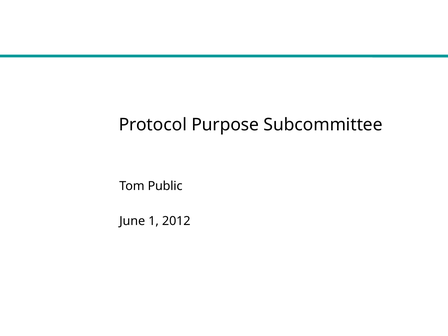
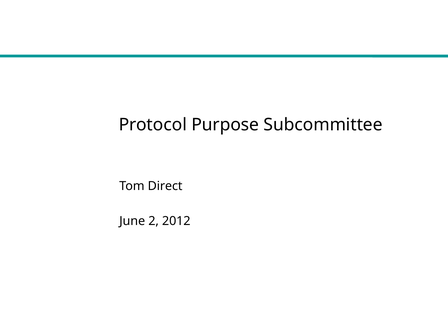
Public: Public -> Direct
1: 1 -> 2
